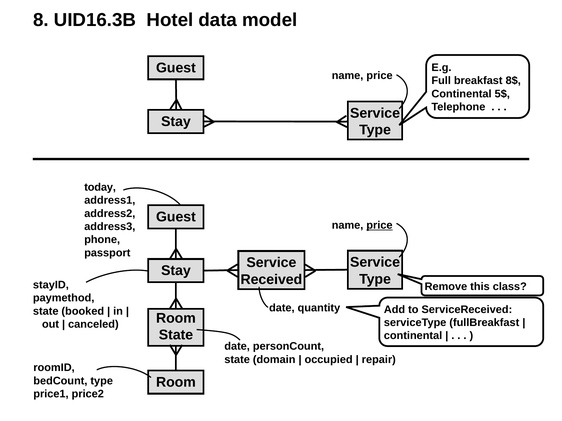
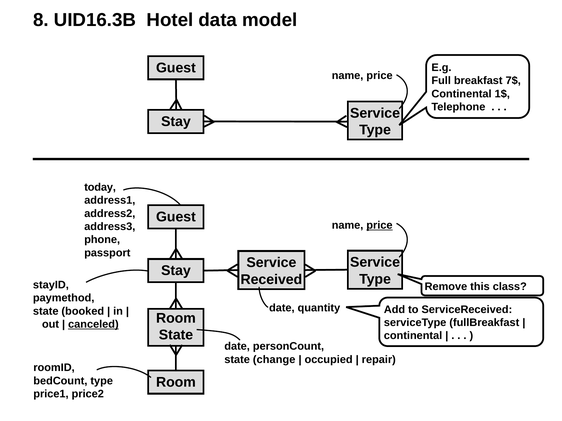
8$: 8$ -> 7$
5$: 5$ -> 1$
canceled underline: none -> present
domain: domain -> change
